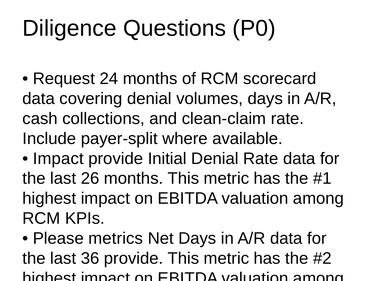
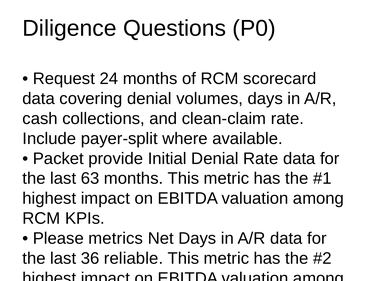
Impact at (58, 159): Impact -> Packet
26: 26 -> 63
36 provide: provide -> reliable
